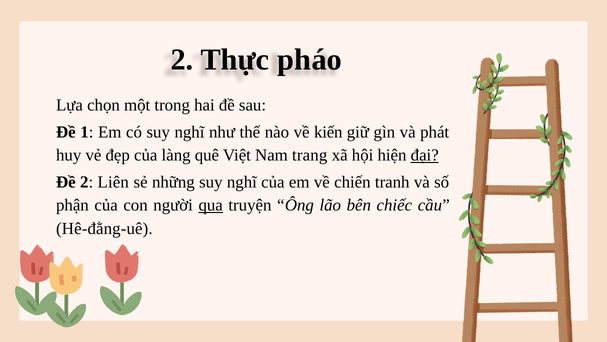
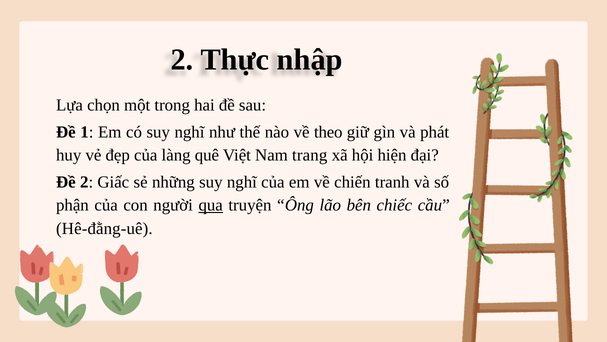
pháo: pháo -> nhập
kiến: kiến -> theo
đại underline: present -> none
Liên: Liên -> Giấc
